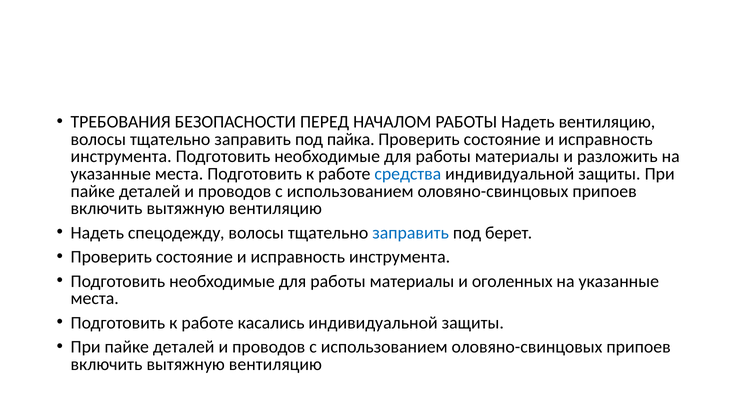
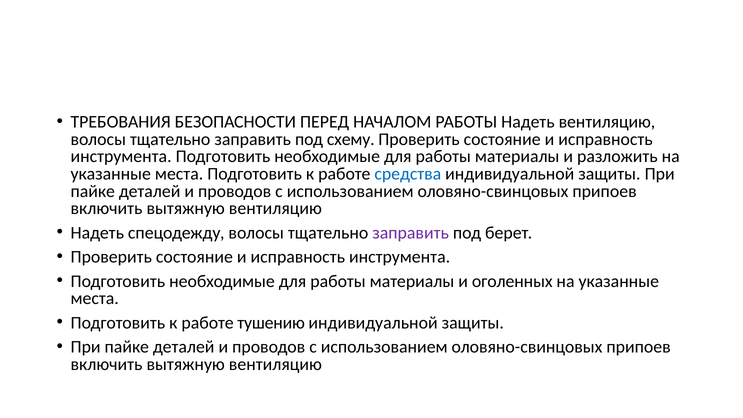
пайка: пайка -> схему
заправить at (411, 233) colour: blue -> purple
касались: касались -> тушению
